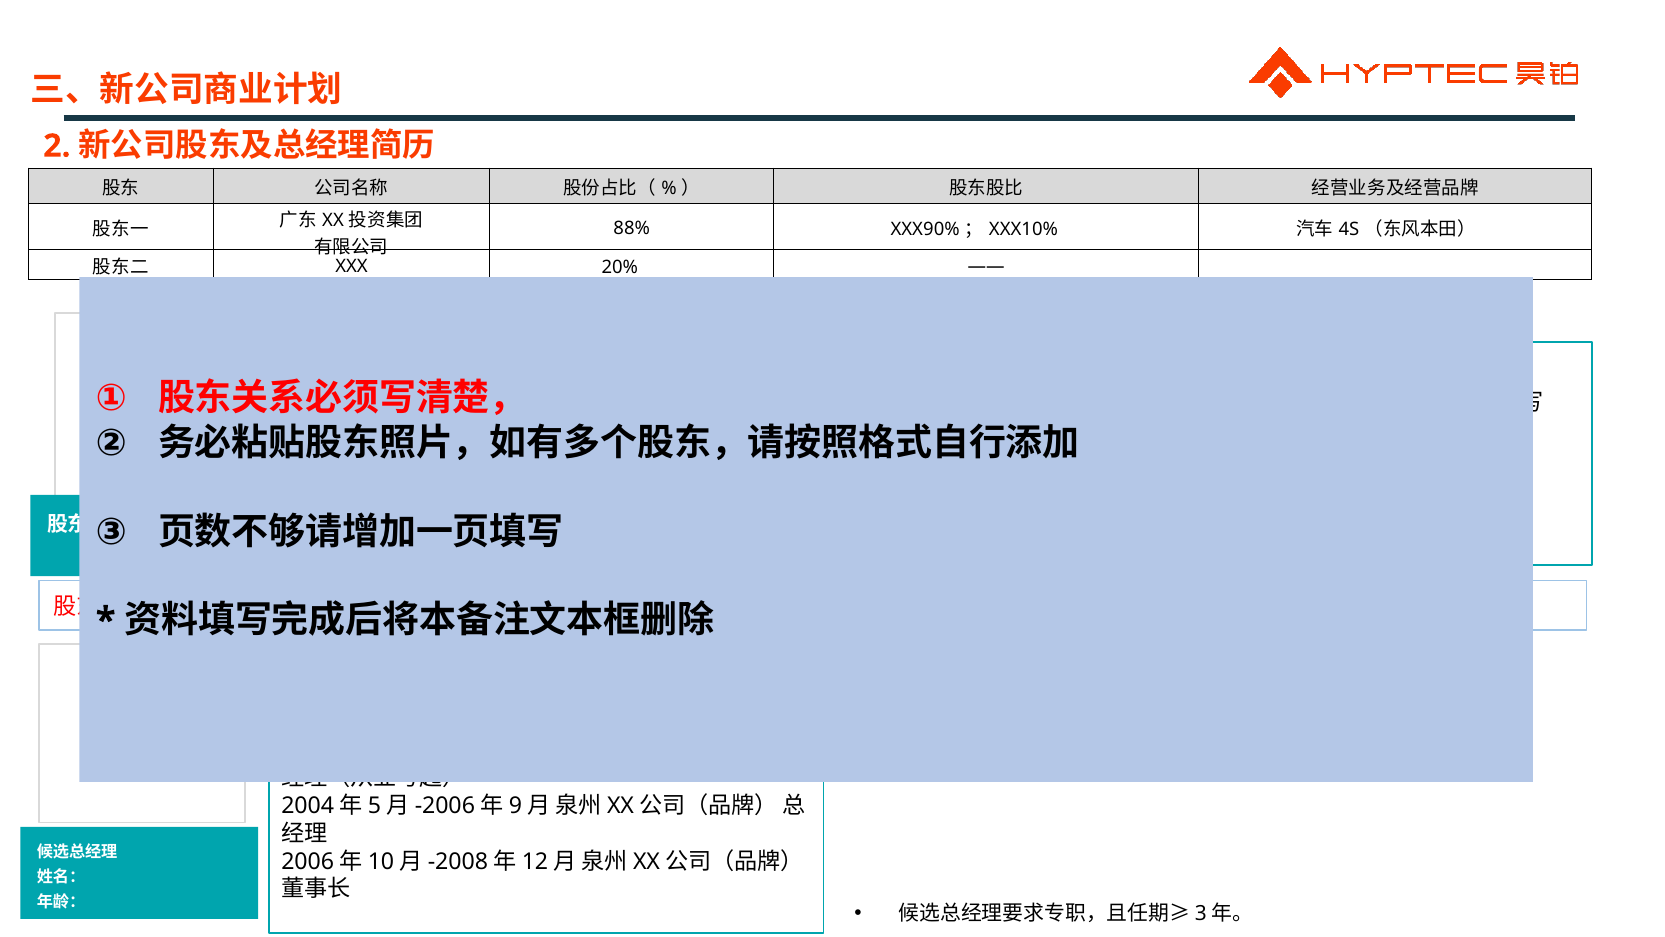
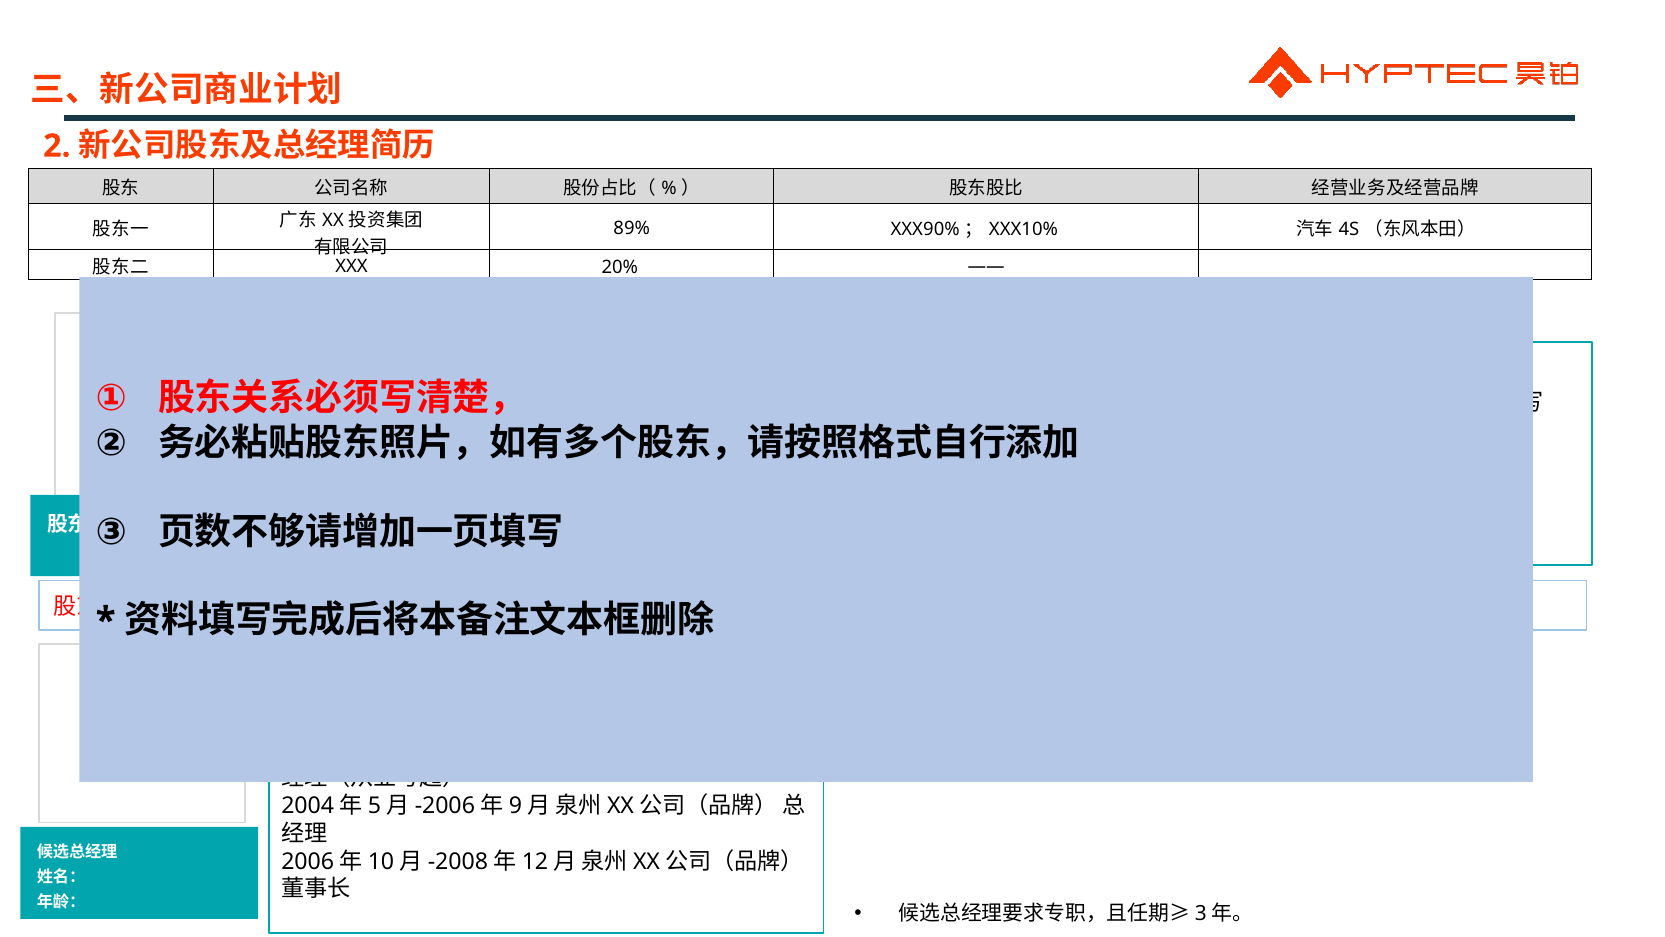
88%: 88% -> 89%
